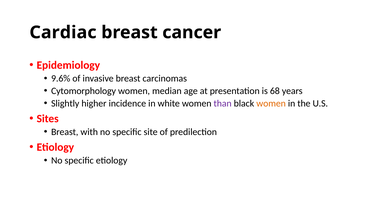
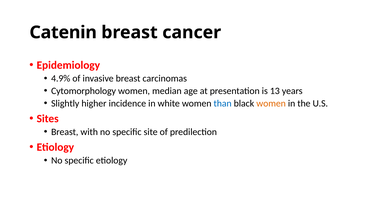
Cardiac: Cardiac -> Catenin
9.6%: 9.6% -> 4.9%
68: 68 -> 13
than colour: purple -> blue
